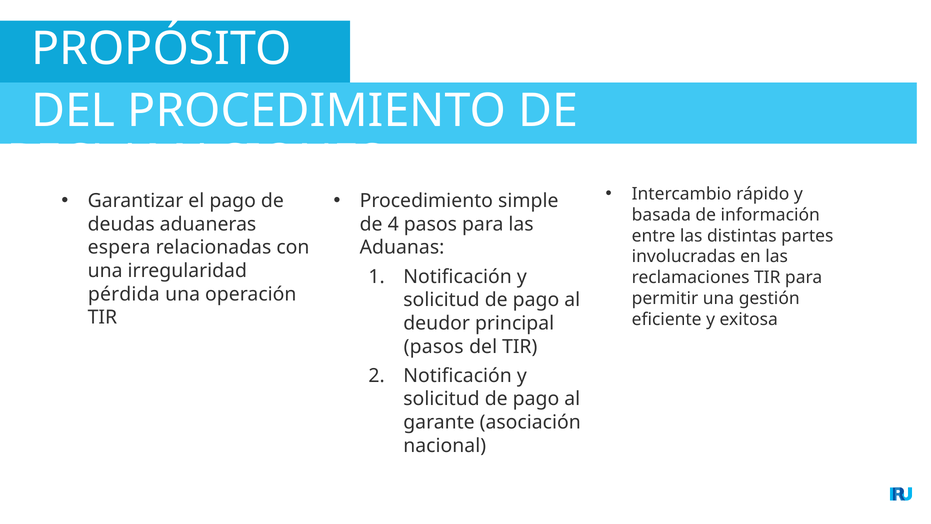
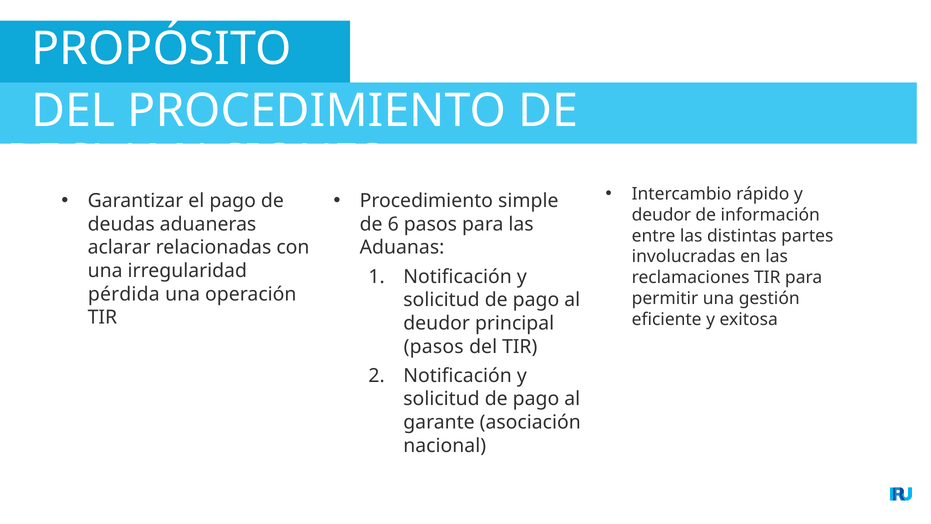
basada at (661, 215): basada -> deudor
4: 4 -> 6
espera: espera -> aclarar
